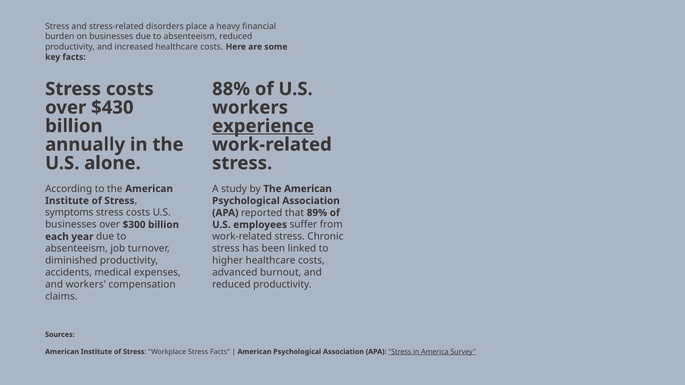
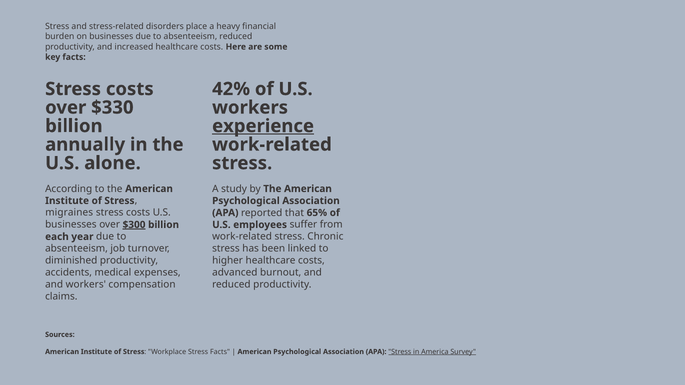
88%: 88% -> 42%
$430: $430 -> $330
symptoms: symptoms -> migraines
89%: 89% -> 65%
$300 underline: none -> present
